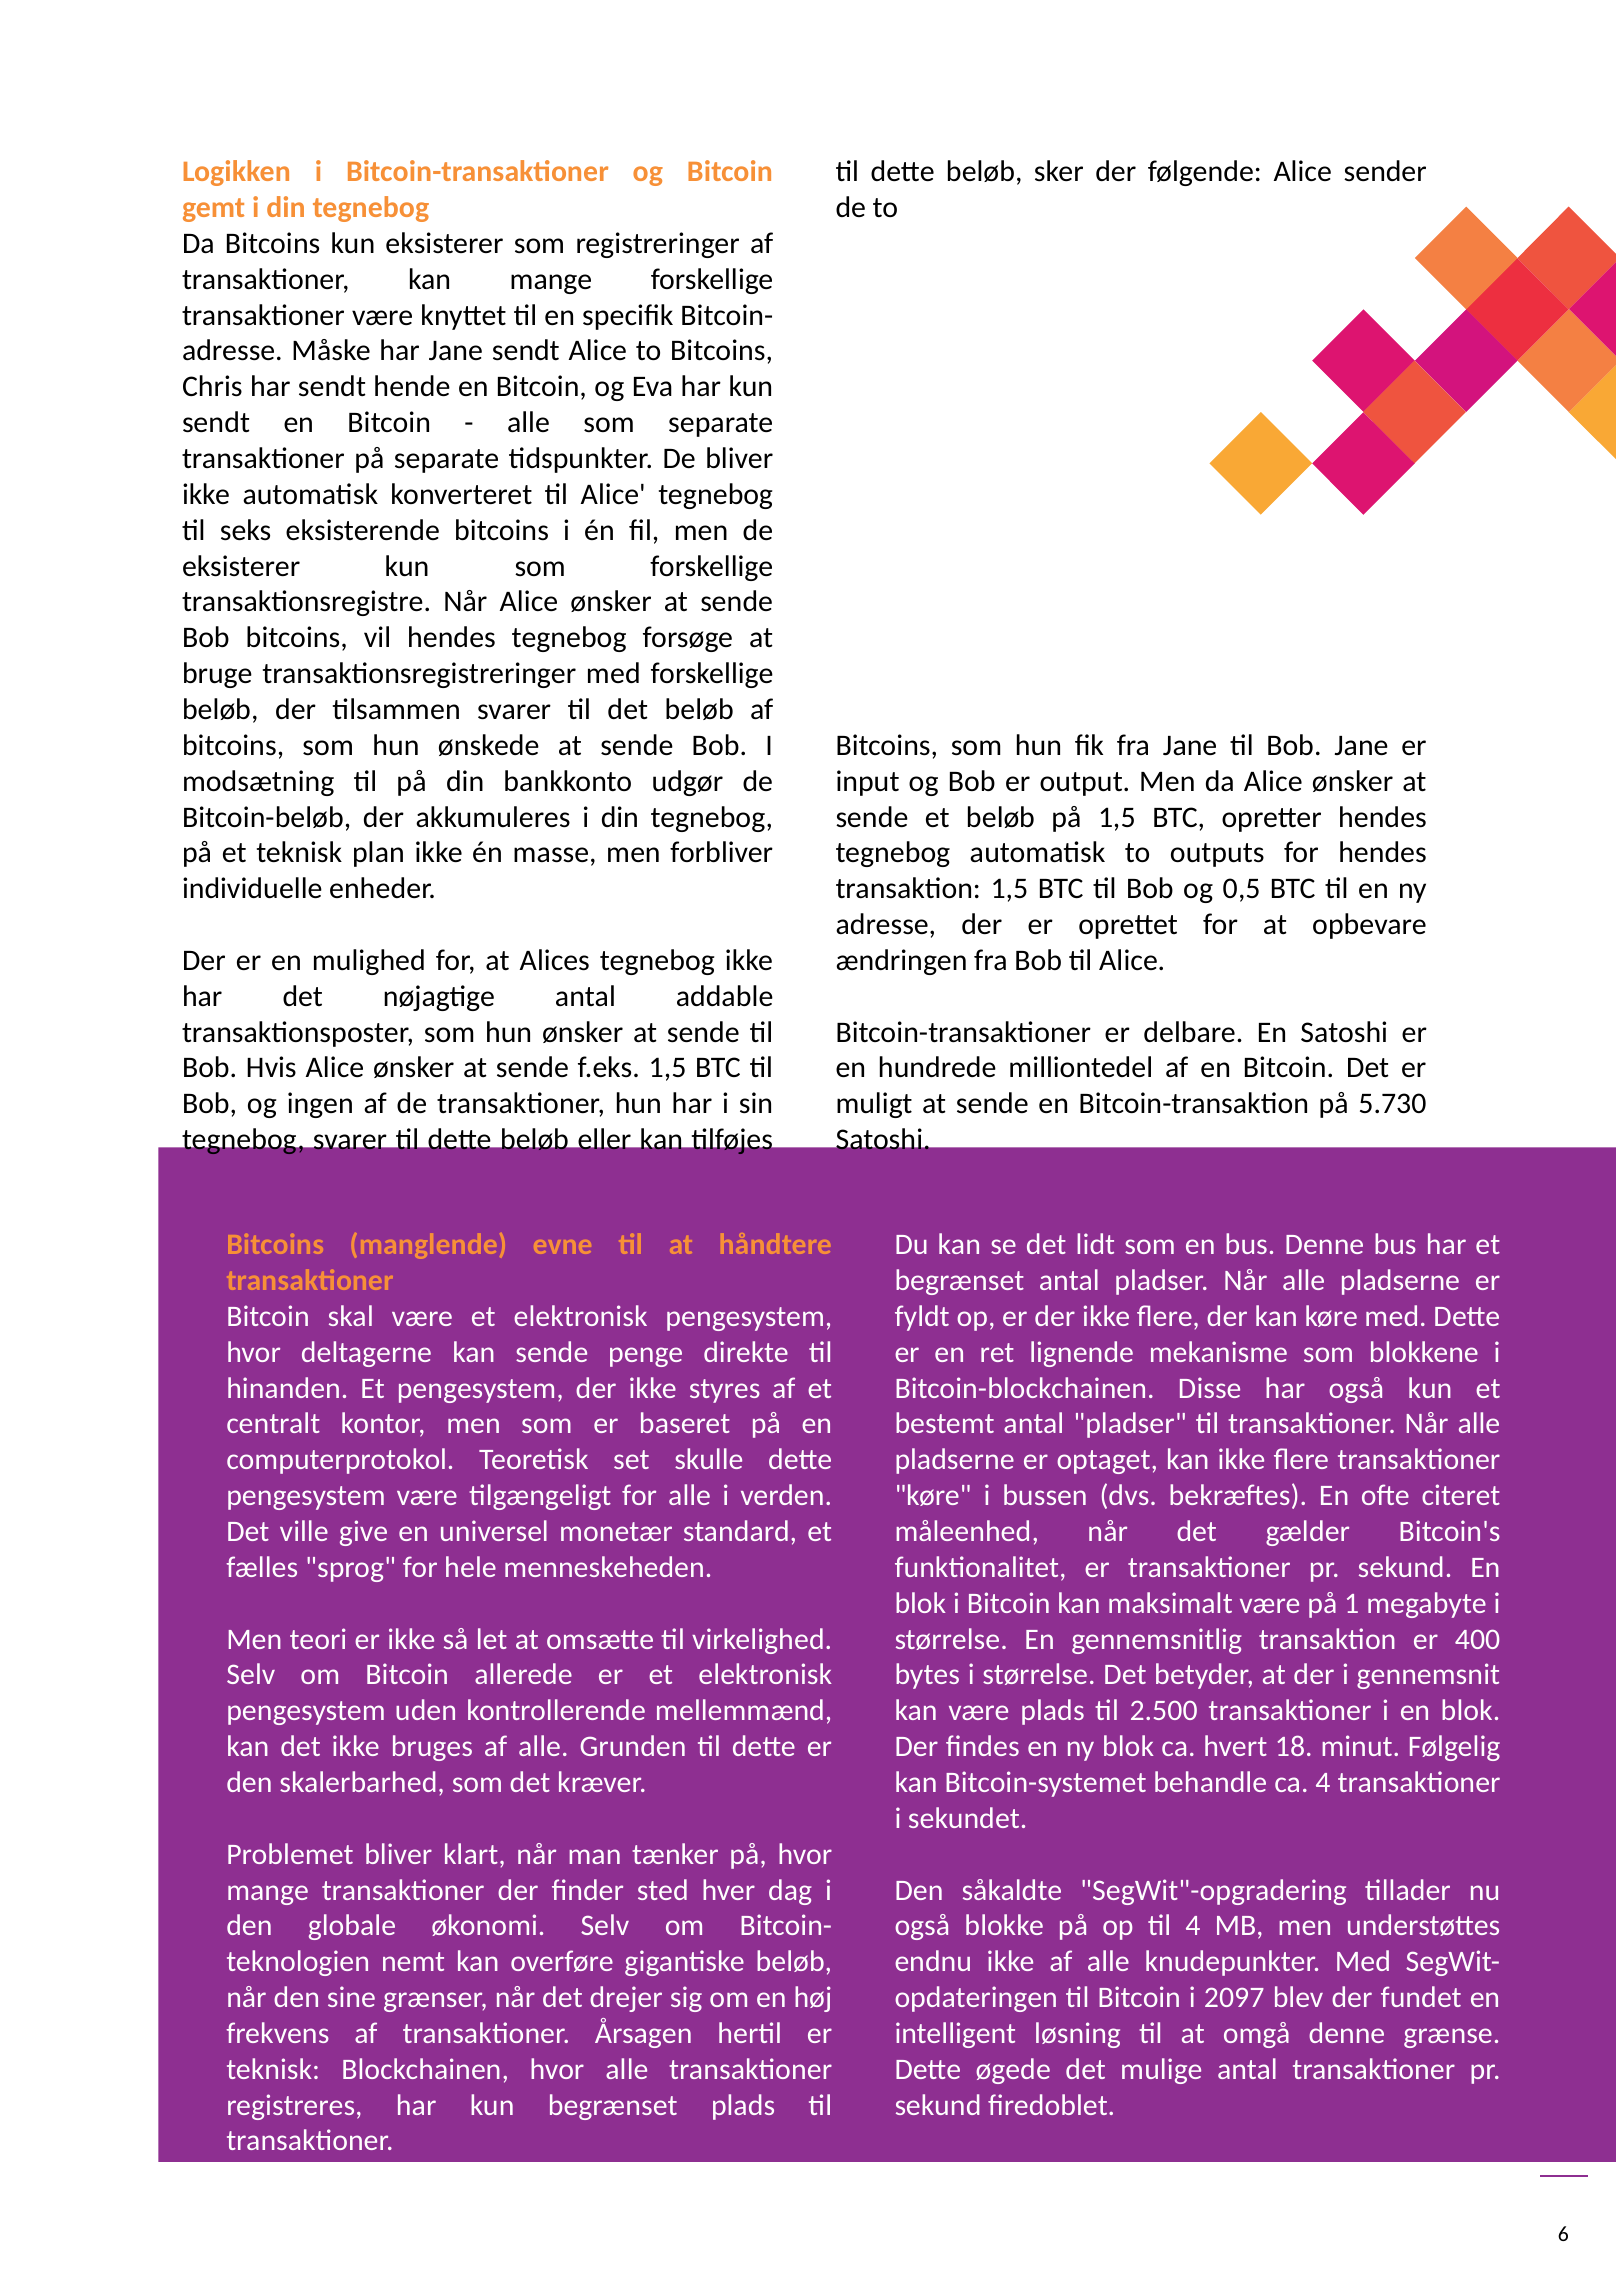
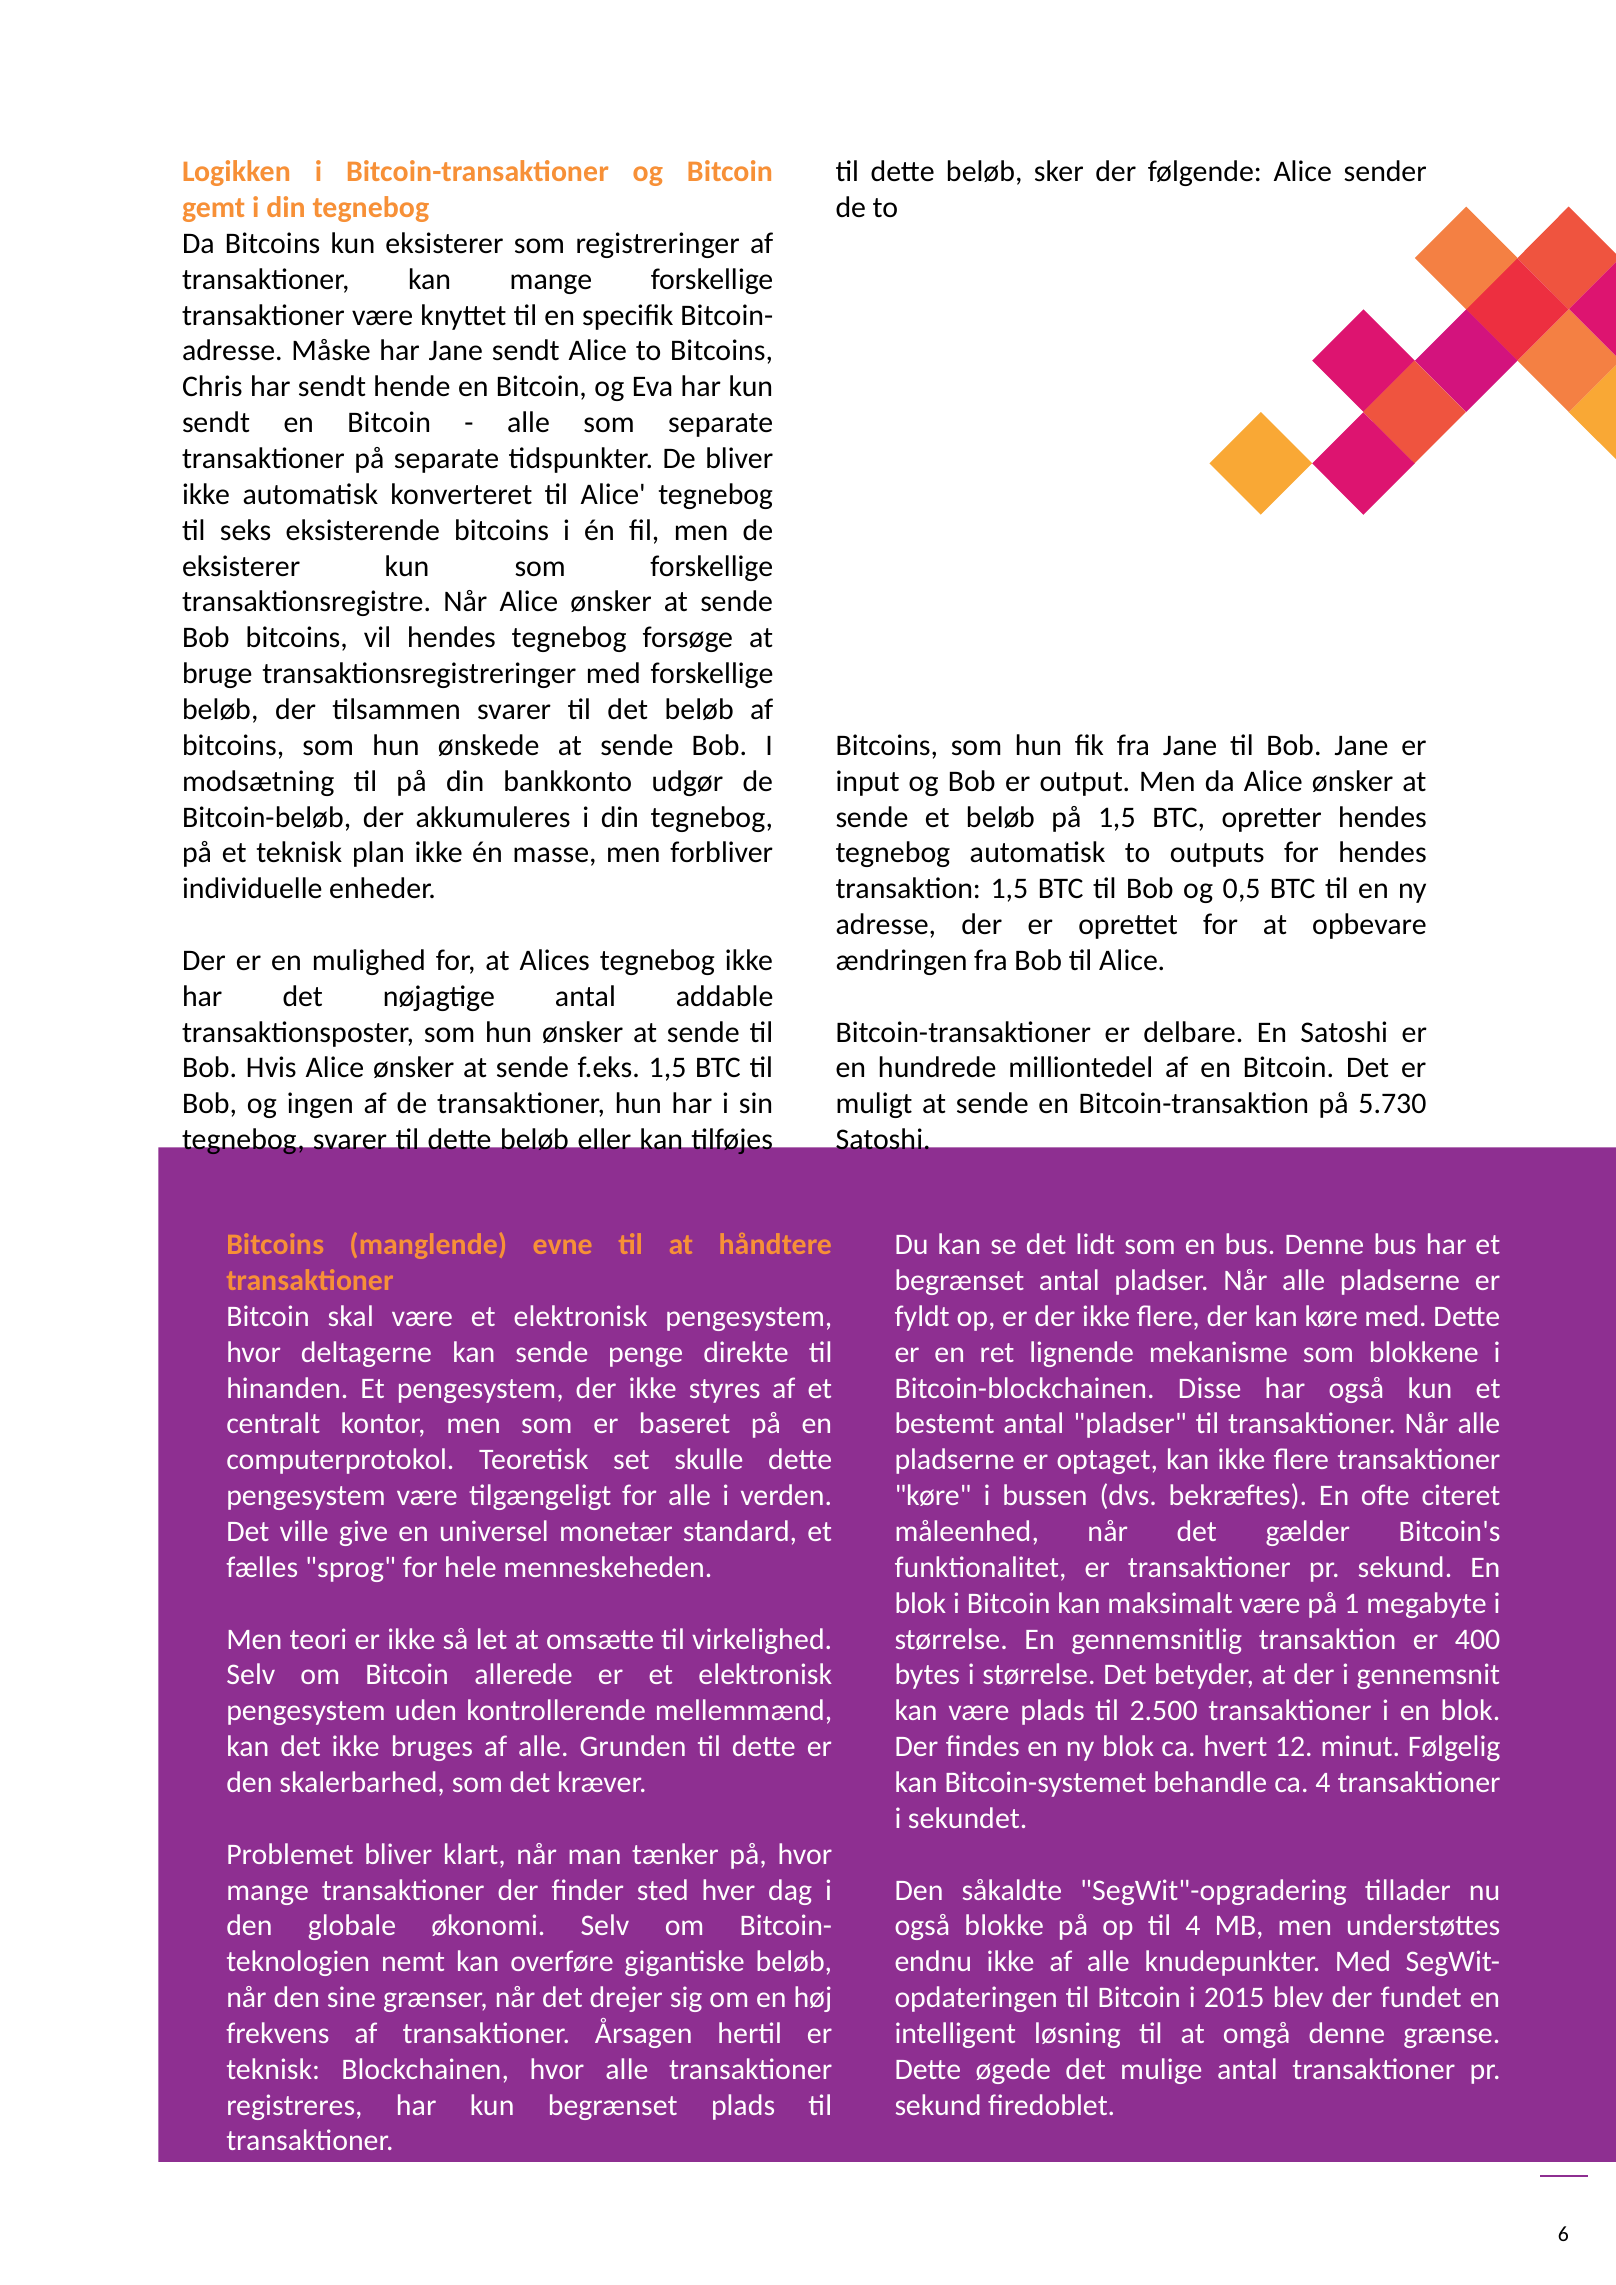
18: 18 -> 12
2097: 2097 -> 2015
